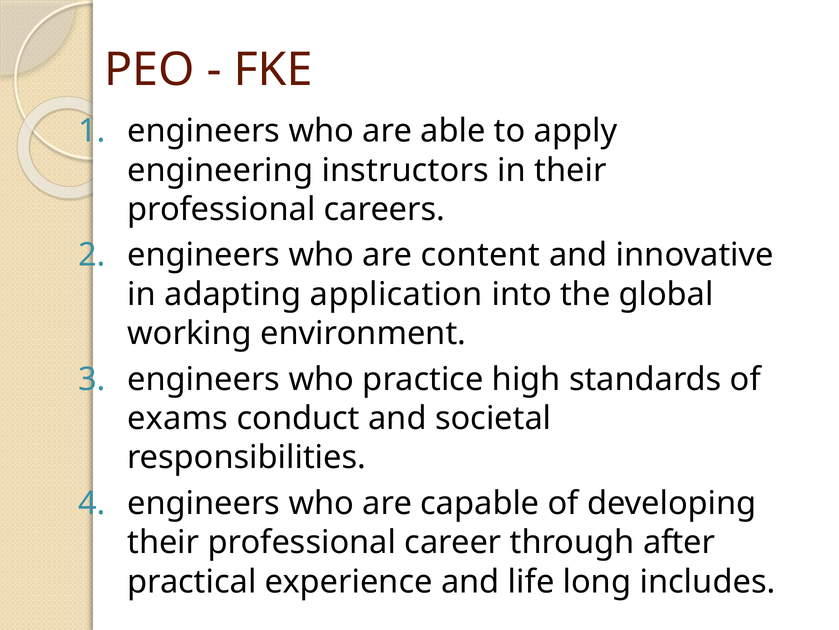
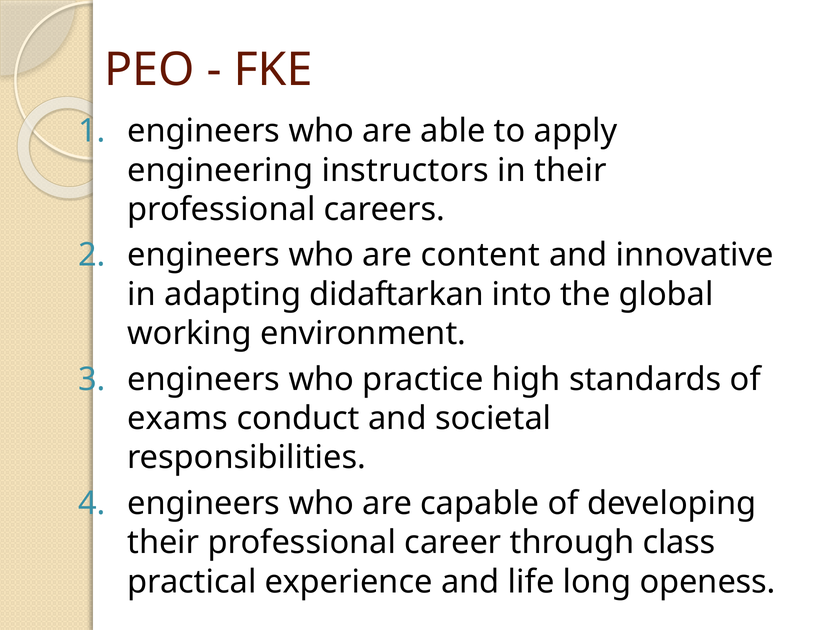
application: application -> didaftarkan
after: after -> class
includes: includes -> openess
